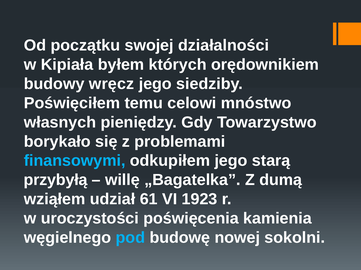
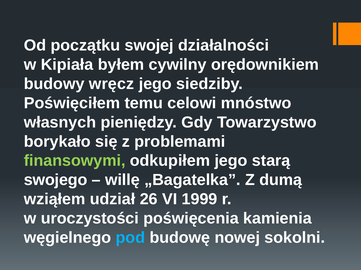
których: których -> cywilny
finansowymi colour: light blue -> light green
przybyłą: przybyłą -> swojego
61: 61 -> 26
1923: 1923 -> 1999
